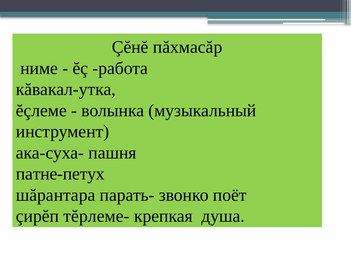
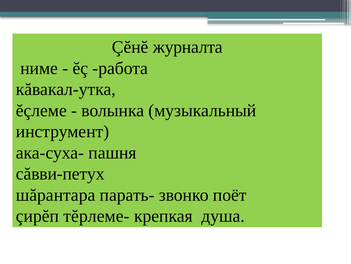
пăхмасăр: пăхмасăр -> журналта
патне-петух: патне-петух -> сăвви-петух
